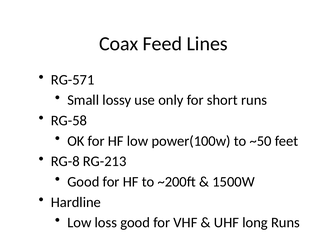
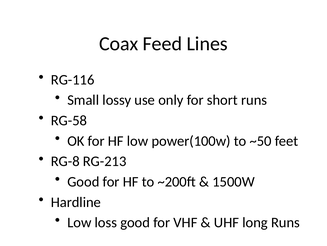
RG-571: RG-571 -> RG-116
